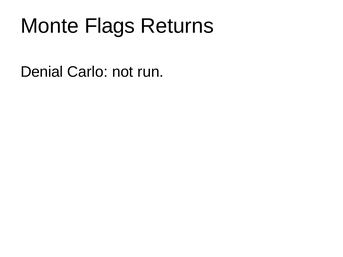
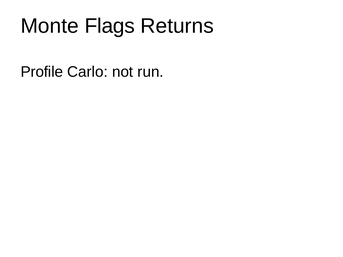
Denial: Denial -> Profile
